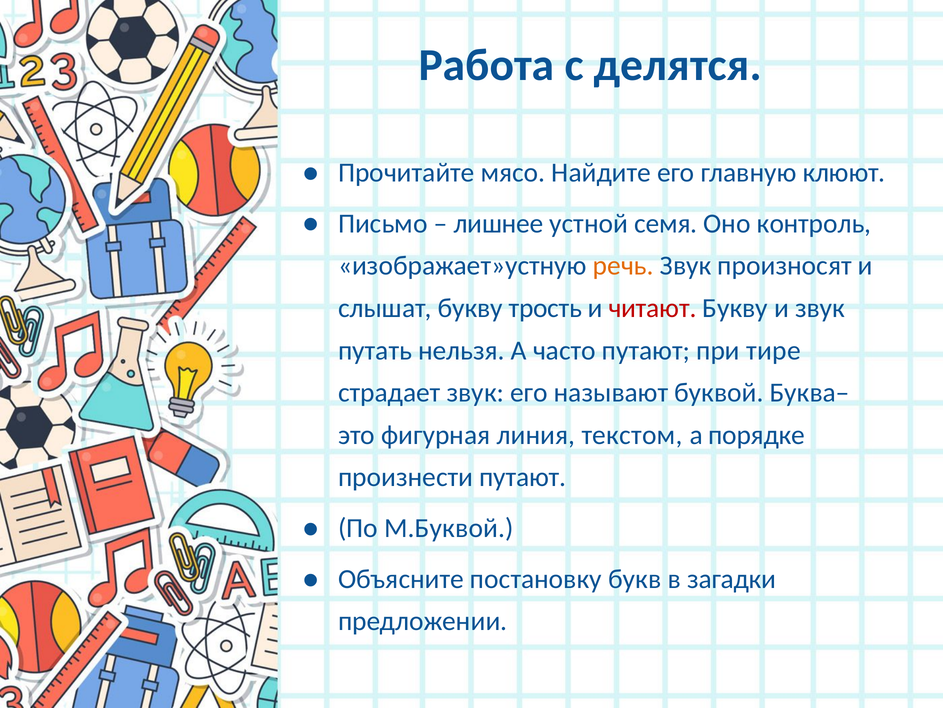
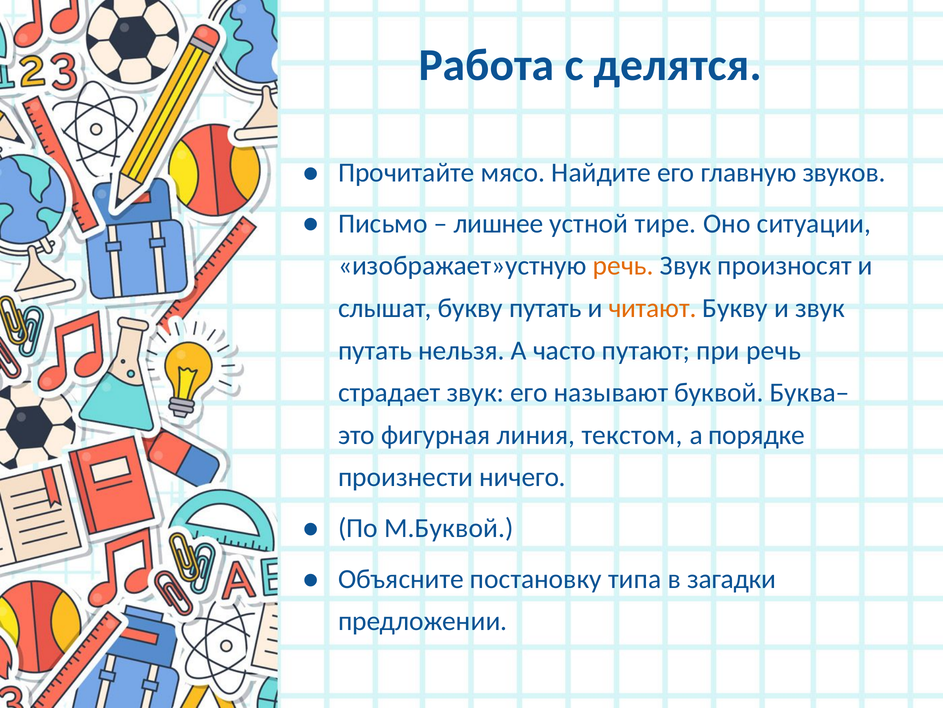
клюют: клюют -> звуков
семя: семя -> тире
контроль: контроль -> ситуации
букву трость: трость -> путать
читают colour: red -> orange
при тире: тире -> речь
произнести путают: путают -> ничего
букв: букв -> типа
